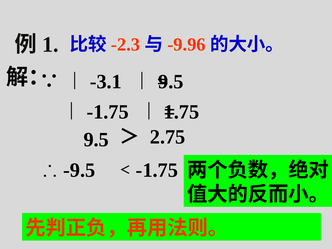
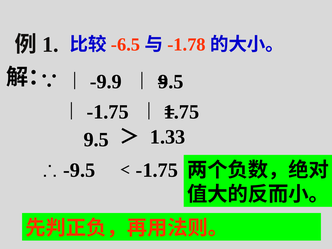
-2.3: -2.3 -> -6.5
-9.96: -9.96 -> -1.78
-3.1: -3.1 -> -9.9
2.75: 2.75 -> 1.33
